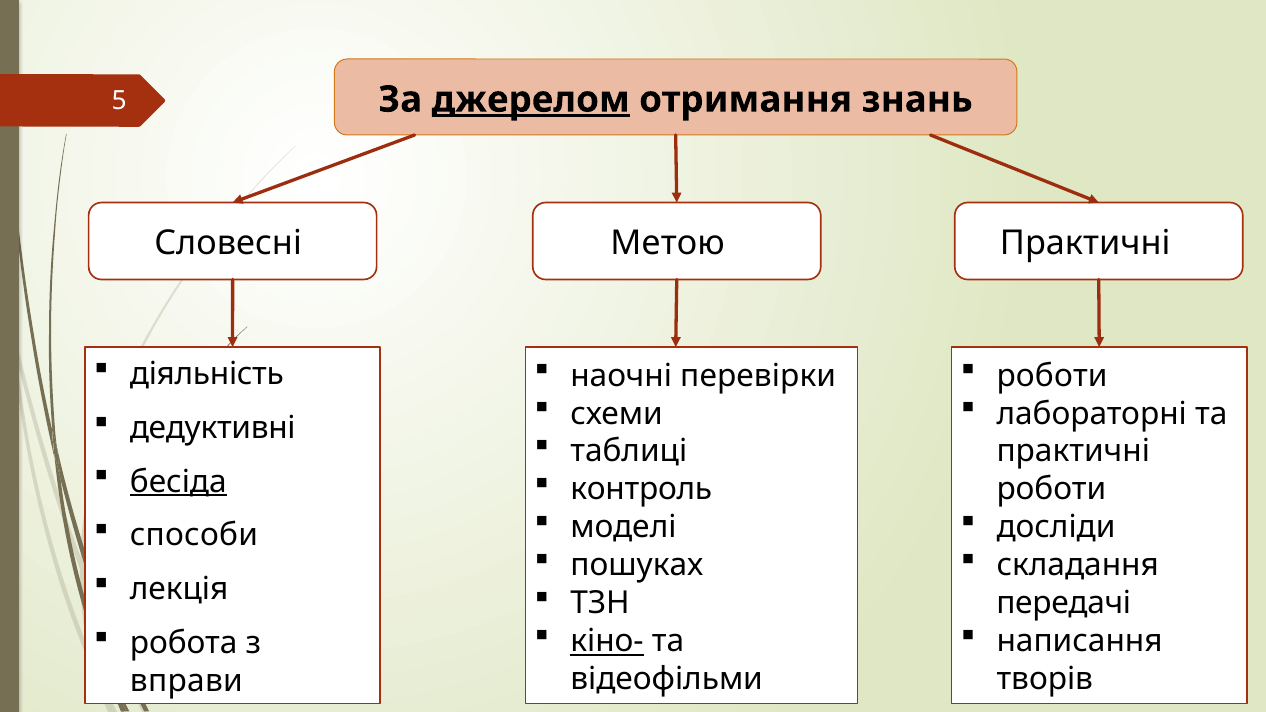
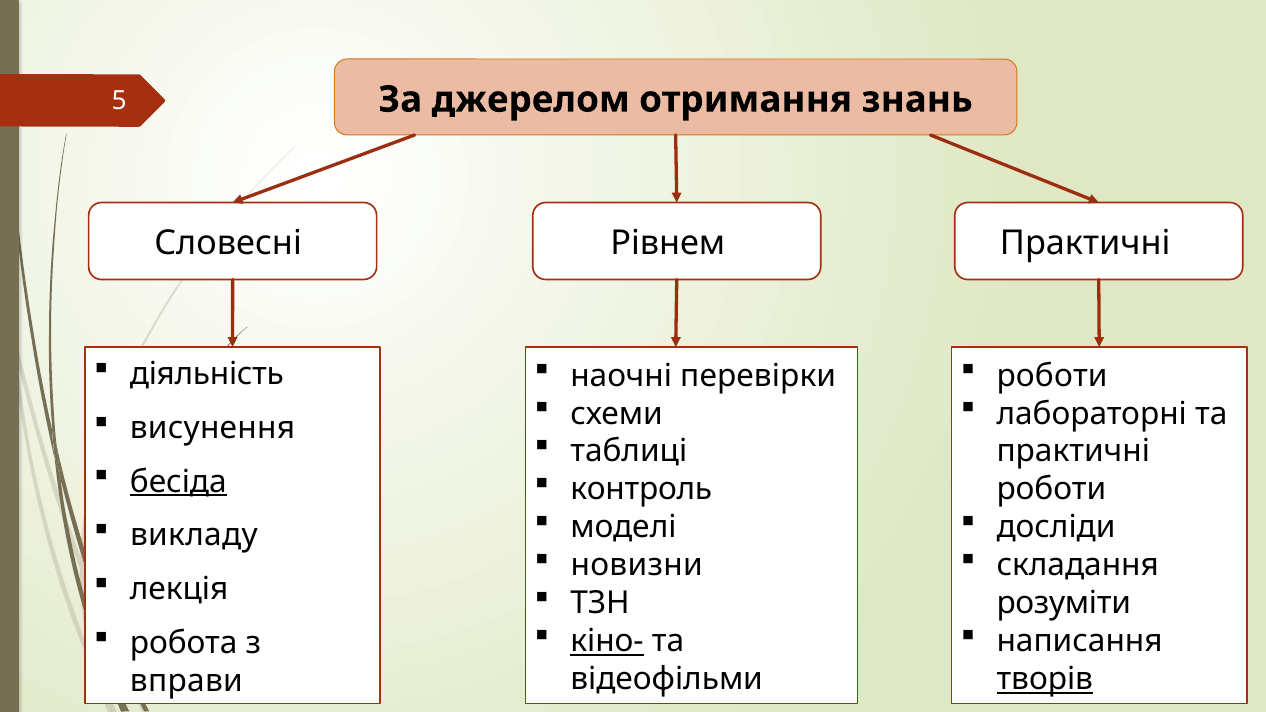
джерелом underline: present -> none
Метою: Метою -> Рівнем
дедуктивні: дедуктивні -> висунення
способи: способи -> викладу
пошуках: пошуках -> новизни
передачі: передачі -> розуміти
творів underline: none -> present
